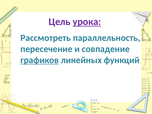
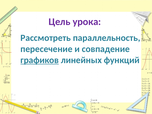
урока underline: present -> none
